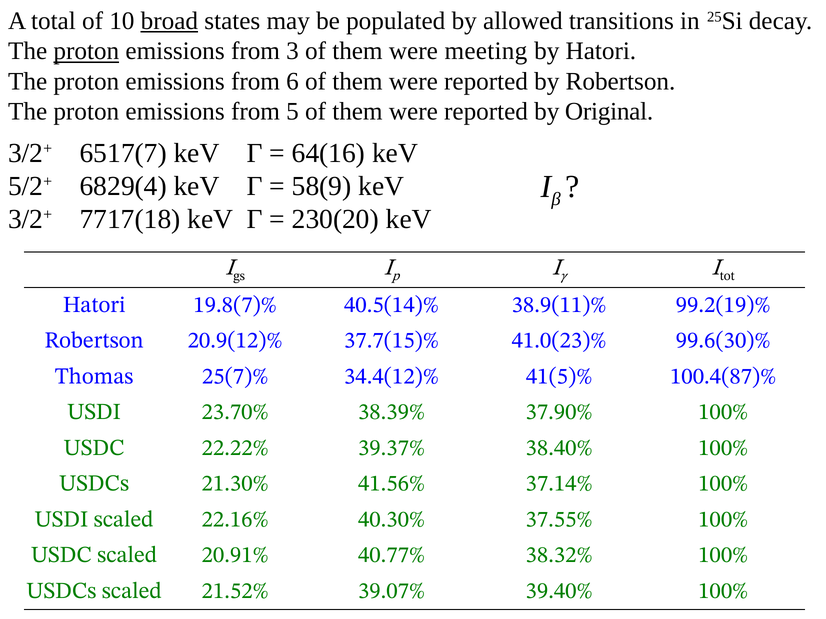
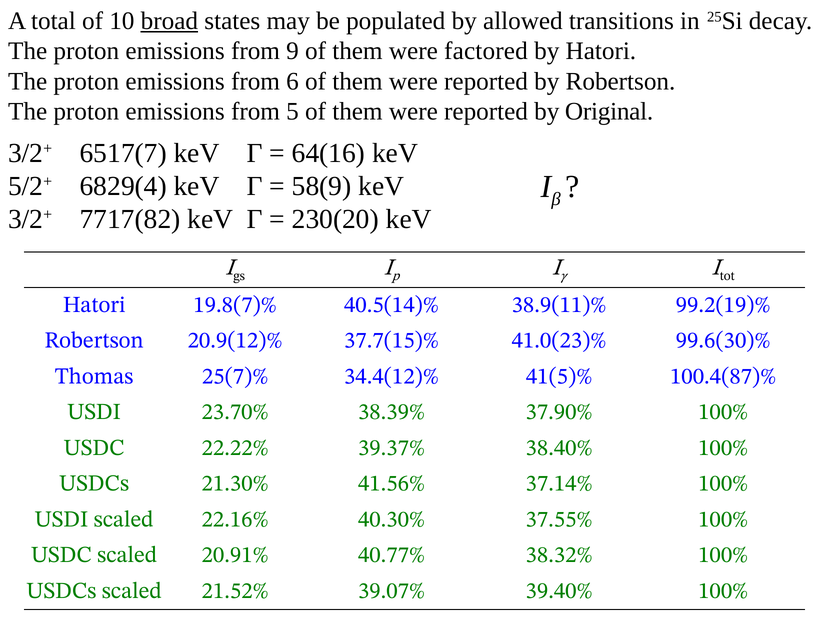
proton at (86, 51) underline: present -> none
3: 3 -> 9
meeting: meeting -> factored
7717(18: 7717(18 -> 7717(82
